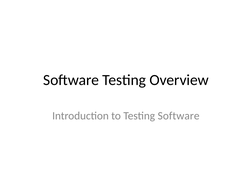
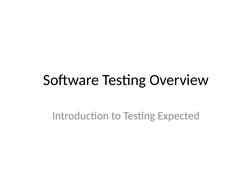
Testing Software: Software -> Expected
